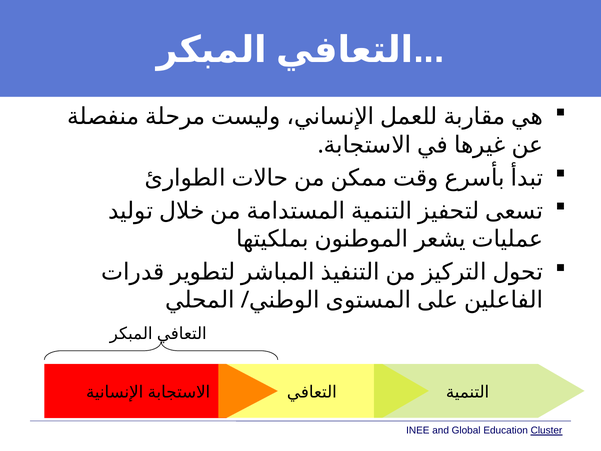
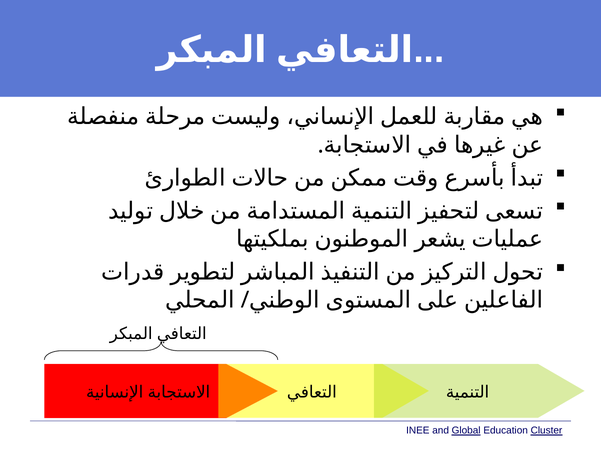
Global underline: none -> present
